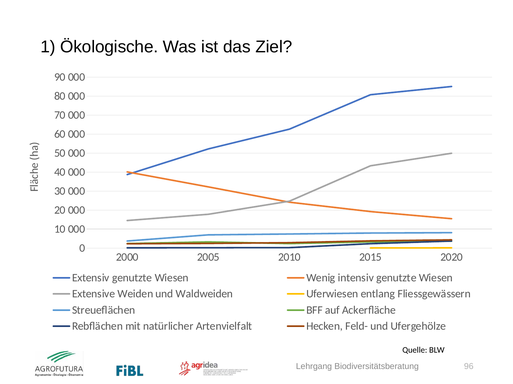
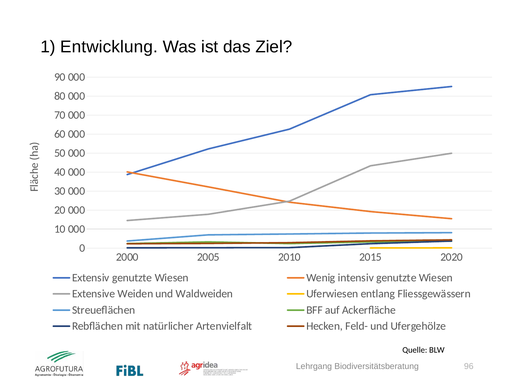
Ökologische: Ökologische -> Entwicklung
